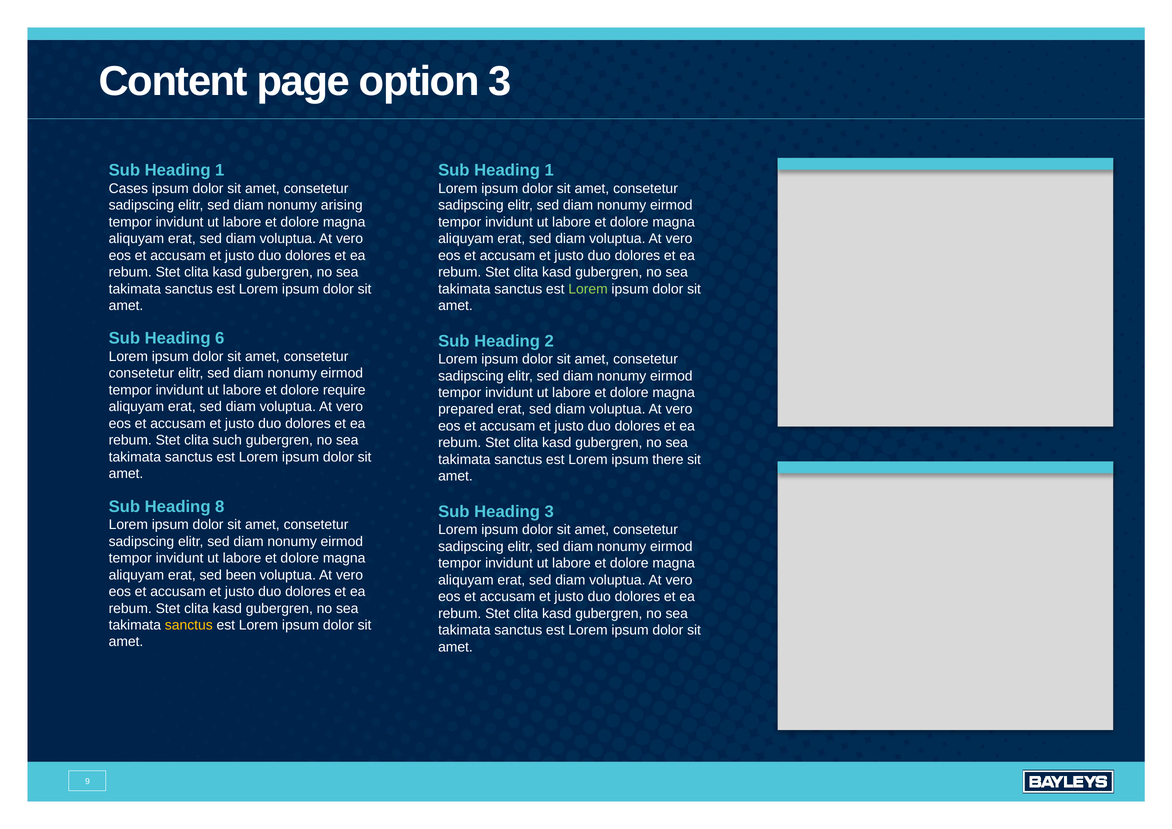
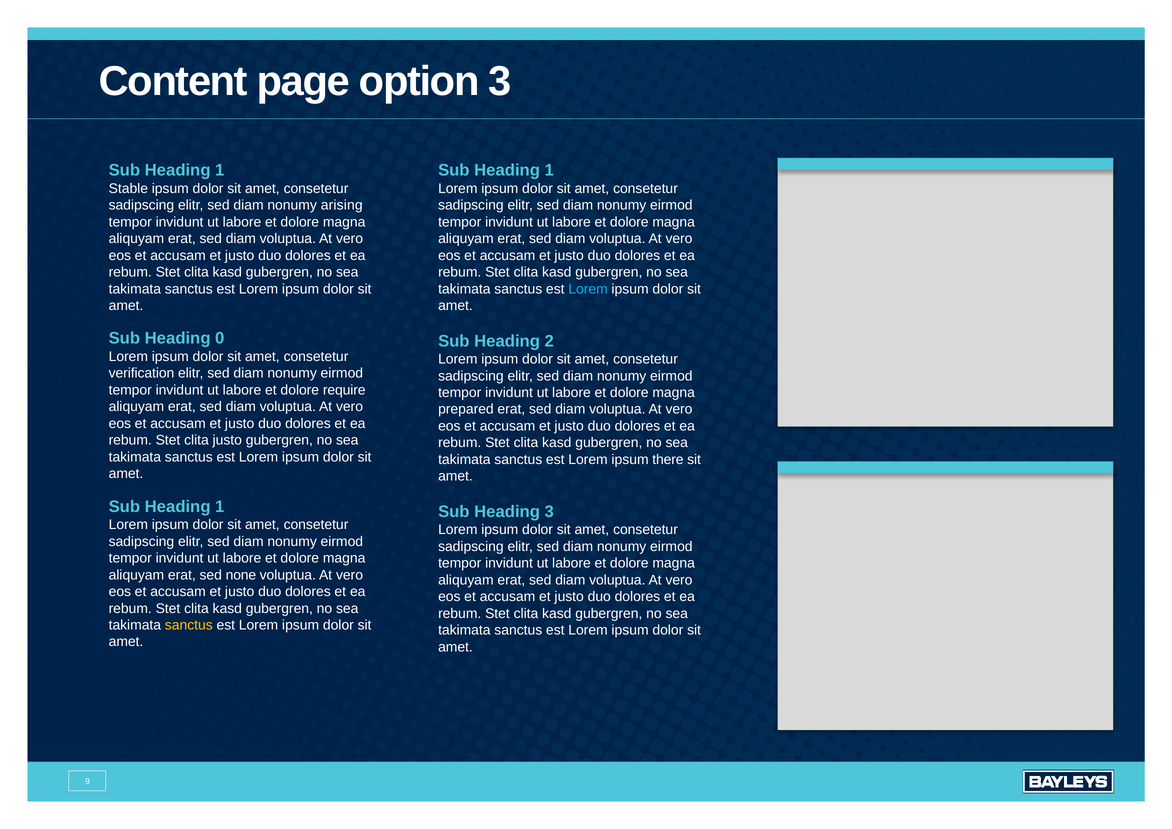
Cases: Cases -> Stable
Lorem at (588, 289) colour: light green -> light blue
6: 6 -> 0
consetetur at (141, 374): consetetur -> verification
clita such: such -> justo
8 at (220, 507): 8 -> 1
been: been -> none
